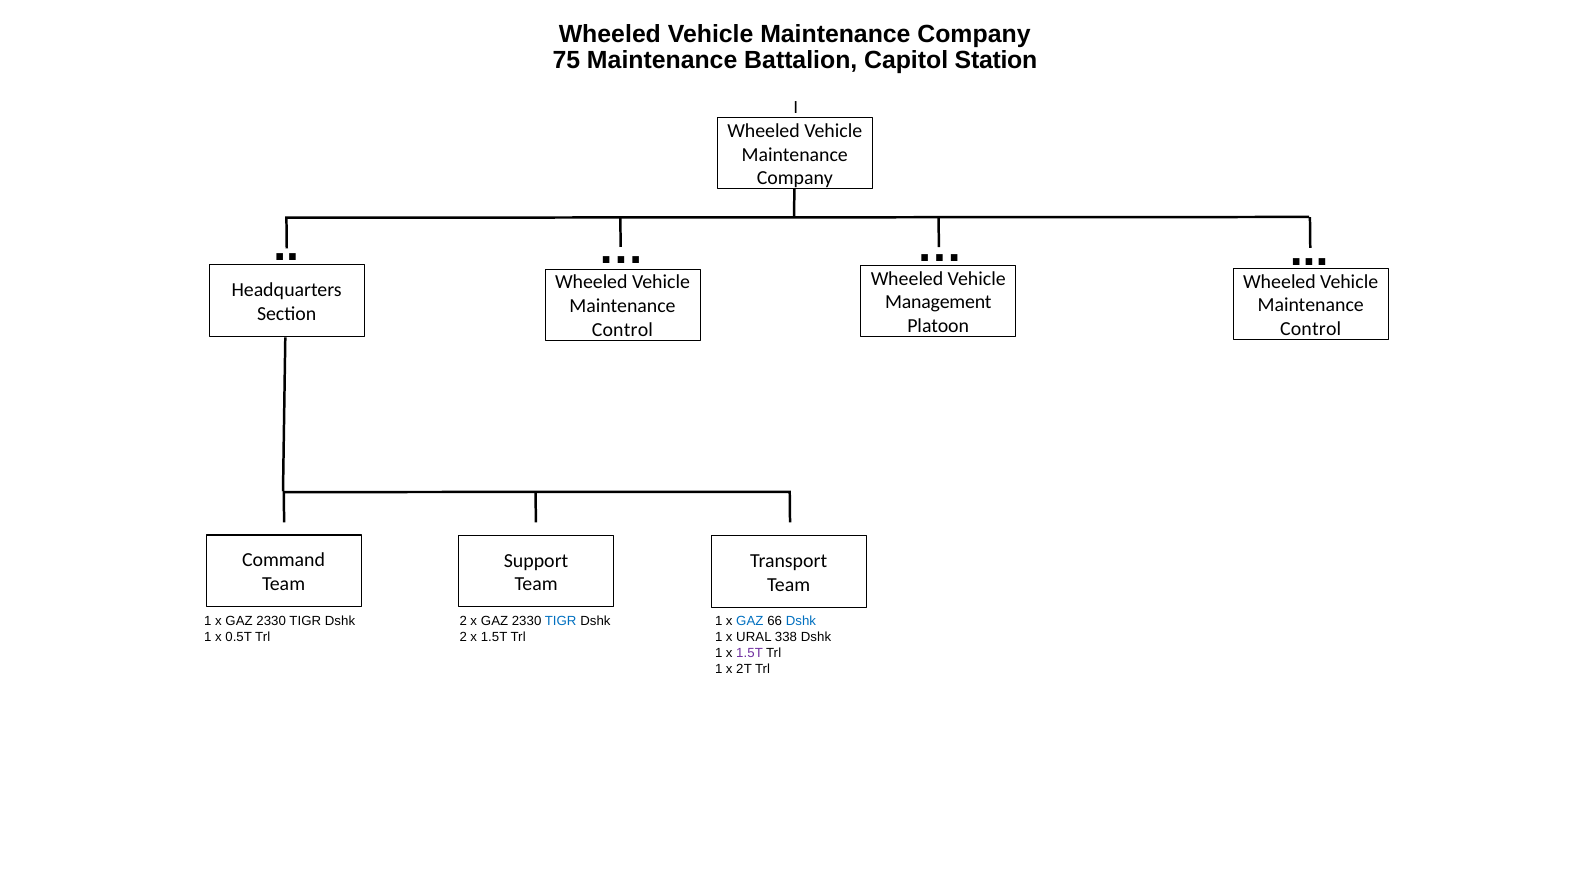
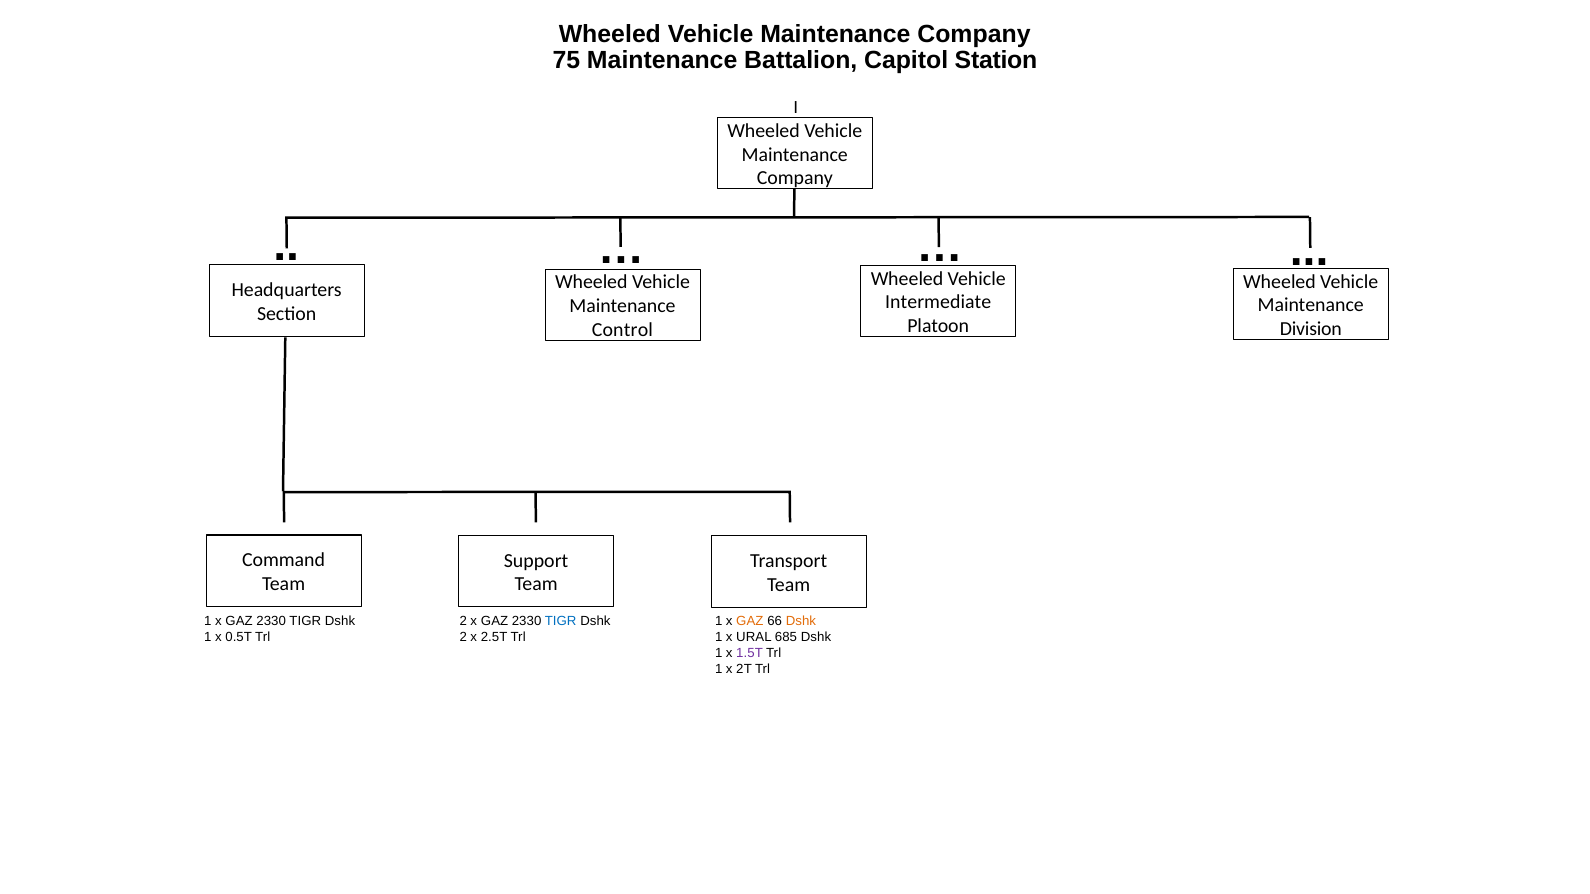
Management: Management -> Intermediate
Control at (1311, 329): Control -> Division
GAZ at (750, 622) colour: blue -> orange
Dshk at (801, 622) colour: blue -> orange
2 x 1.5T: 1.5T -> 2.5T
338: 338 -> 685
